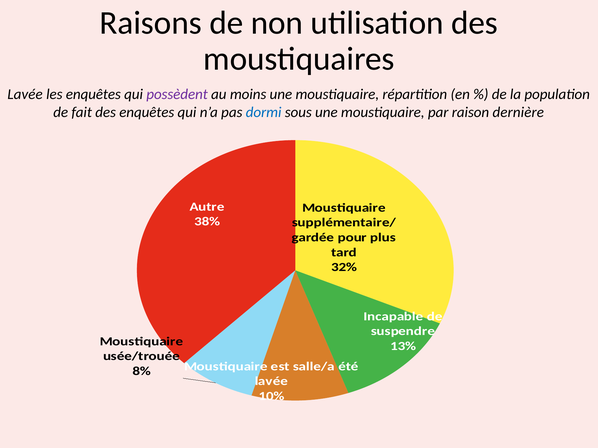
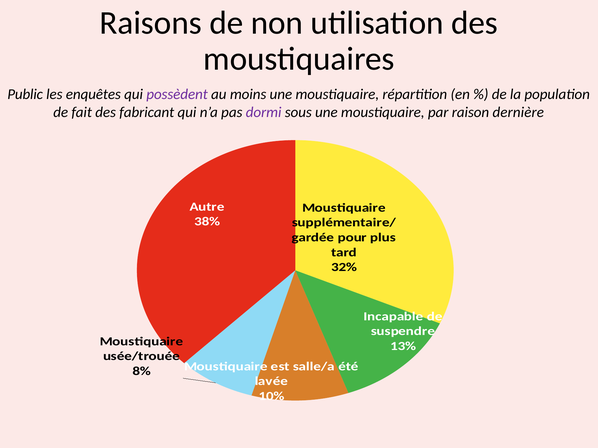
Lavée at (25, 94): Lavée -> Public
des enquêtes: enquêtes -> fabricant
dormi colour: blue -> purple
